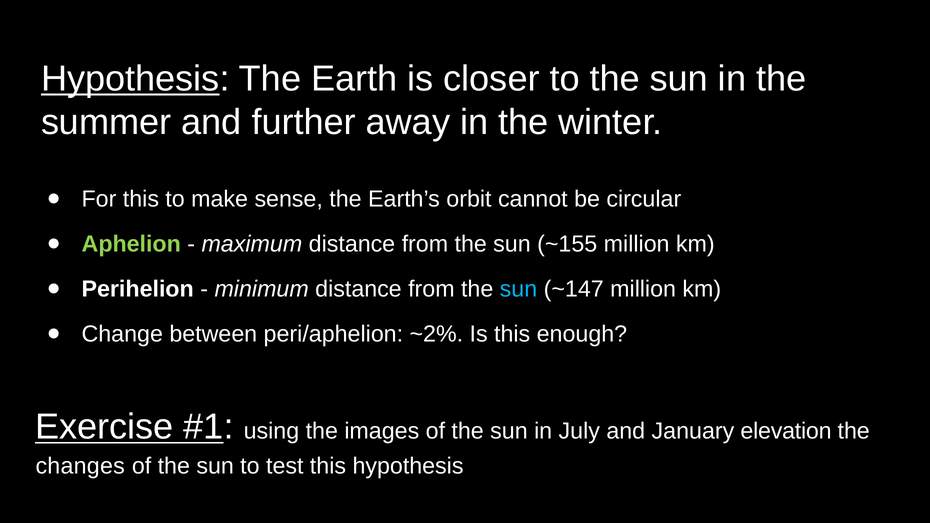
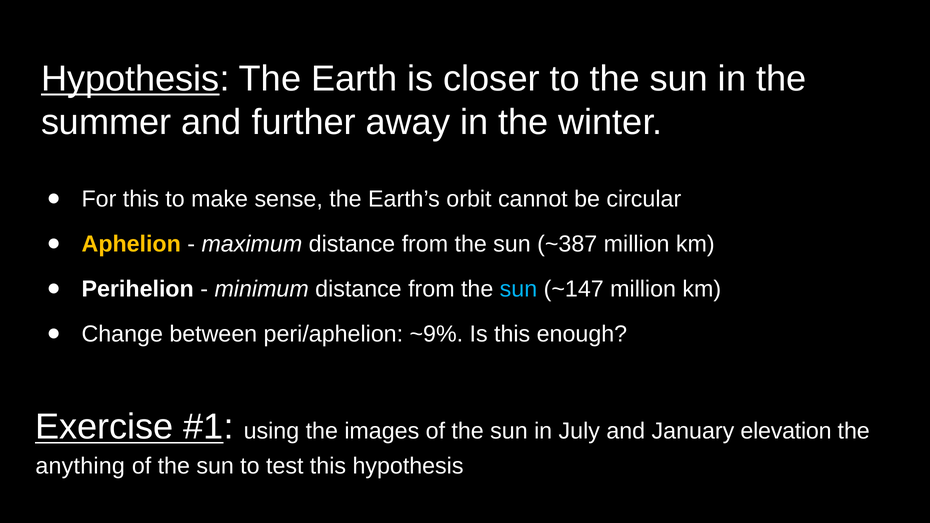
Aphelion colour: light green -> yellow
~155: ~155 -> ~387
~2%: ~2% -> ~9%
changes: changes -> anything
